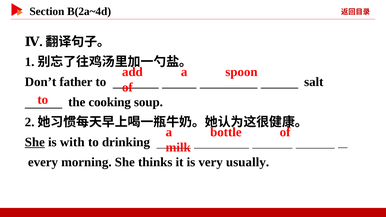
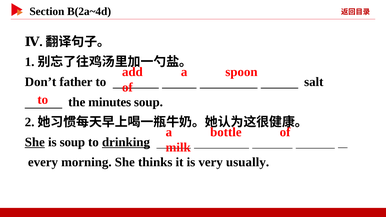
cooking: cooking -> minutes
is with: with -> soup
drinking underline: none -> present
